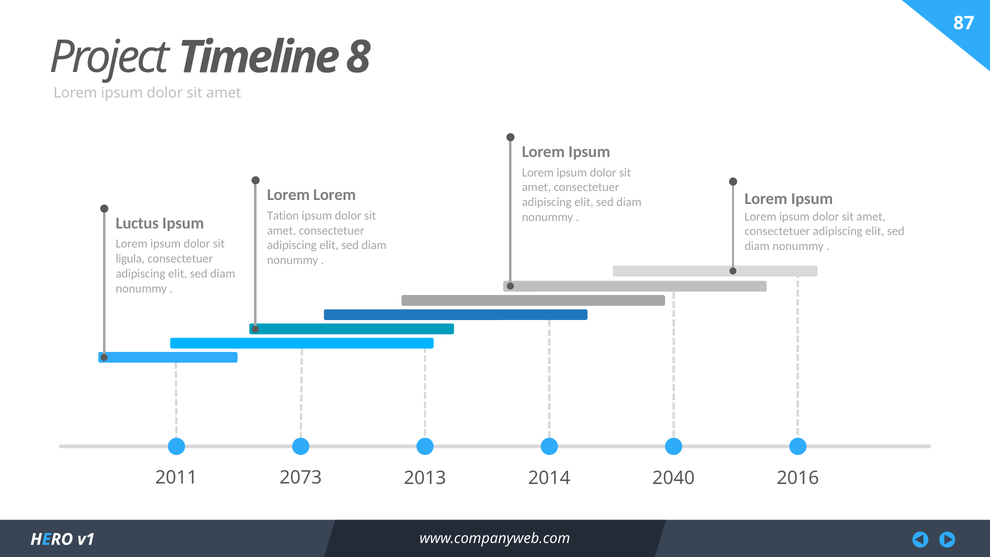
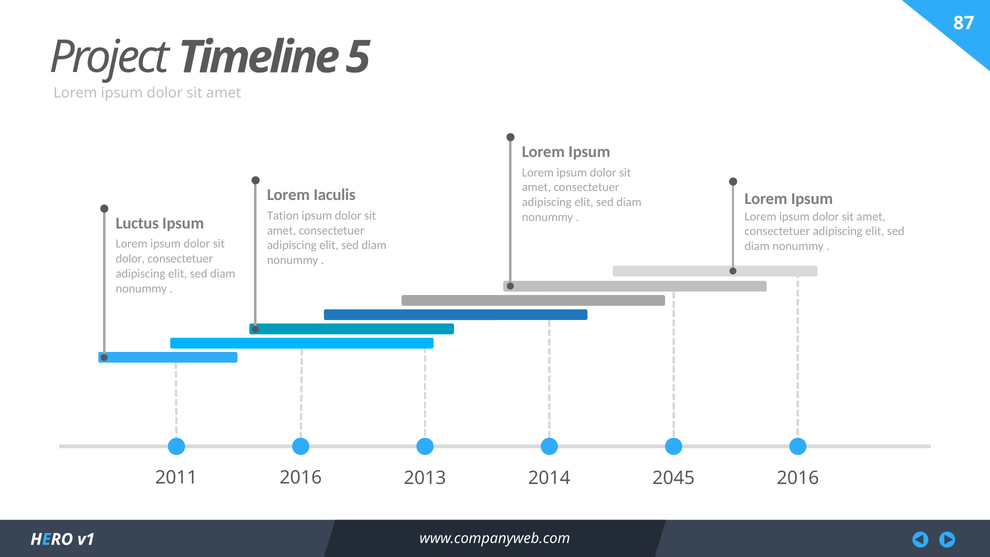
8: 8 -> 5
Lorem at (335, 195): Lorem -> Iaculis
ligula at (130, 259): ligula -> dolor
2011 2073: 2073 -> 2016
2040: 2040 -> 2045
